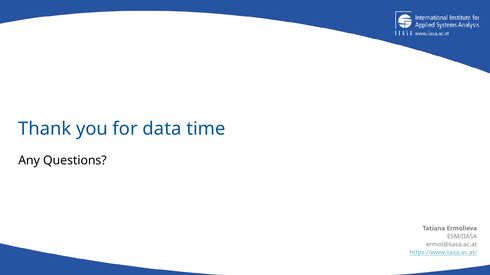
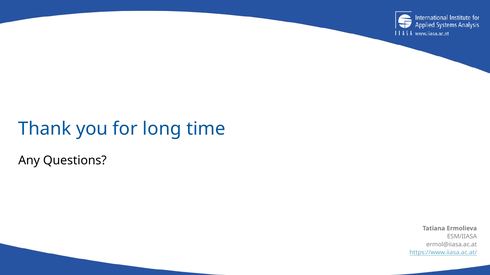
data: data -> long
